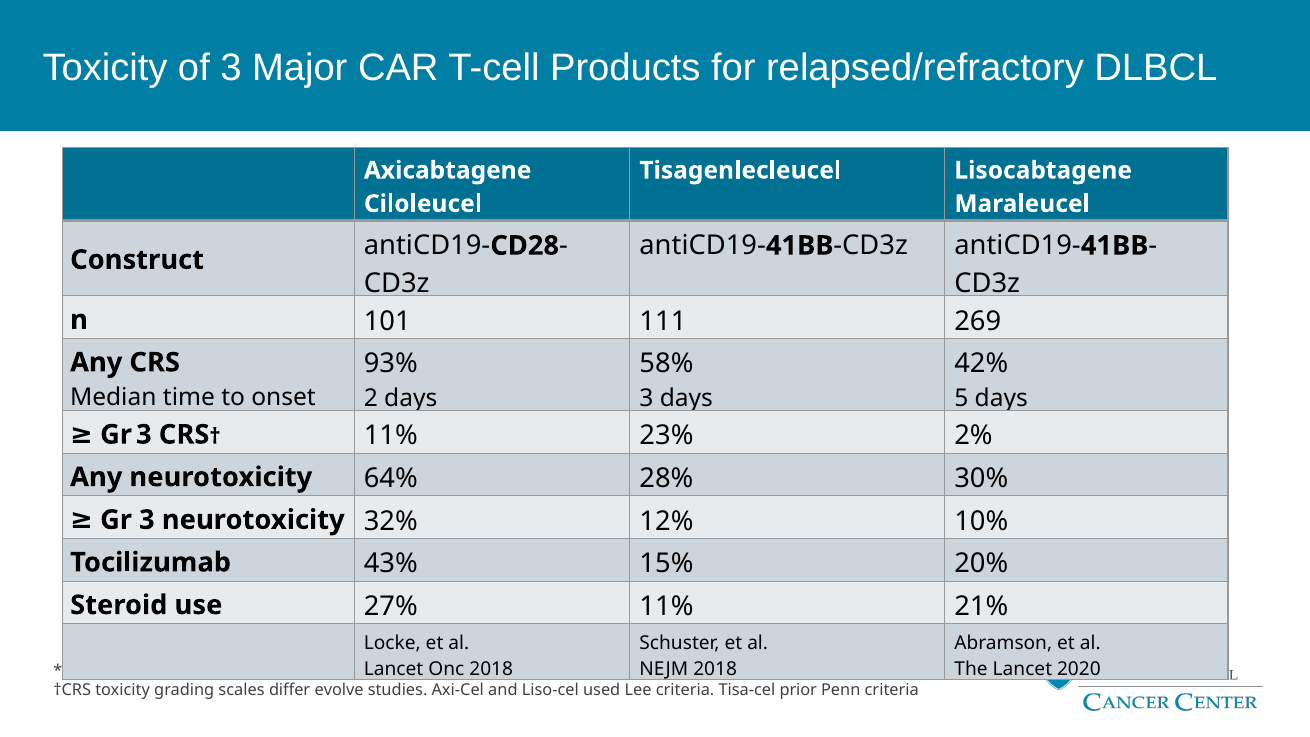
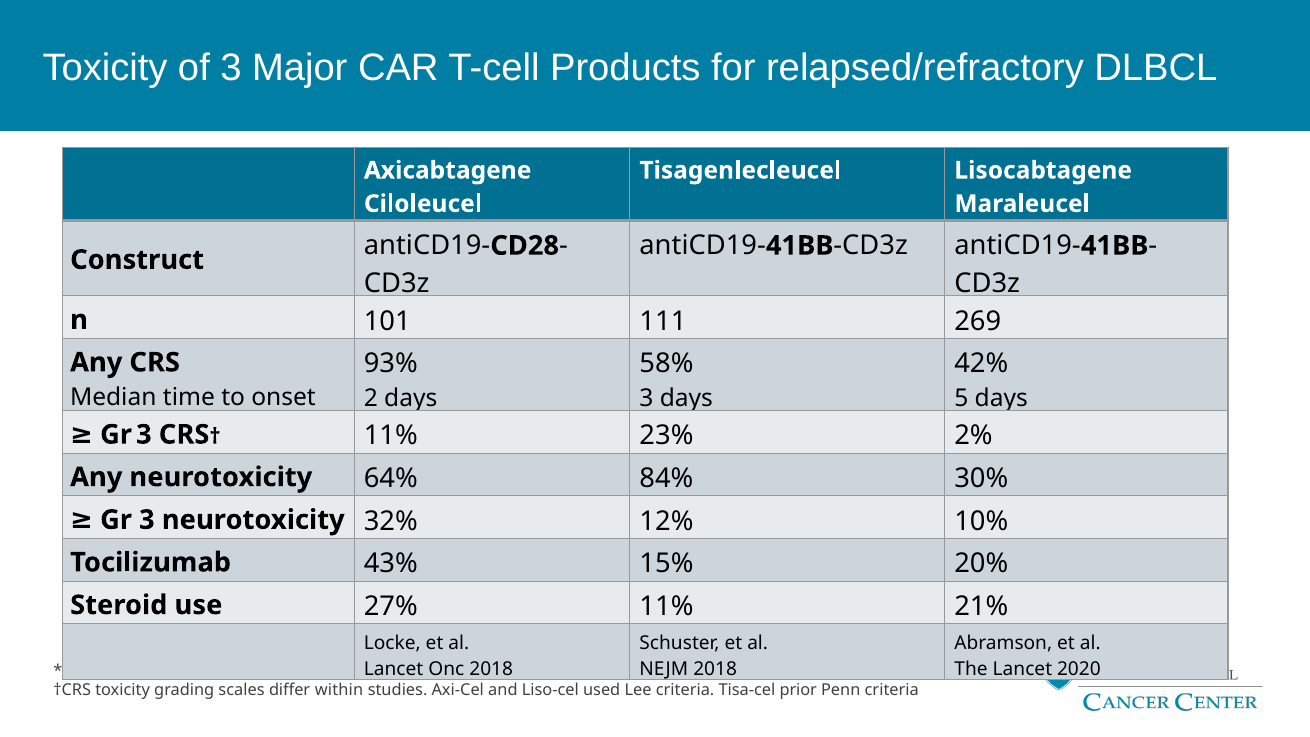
28%: 28% -> 84%
evolve: evolve -> within
